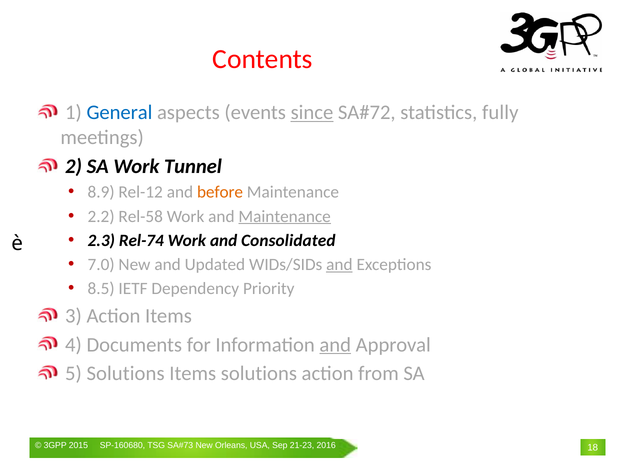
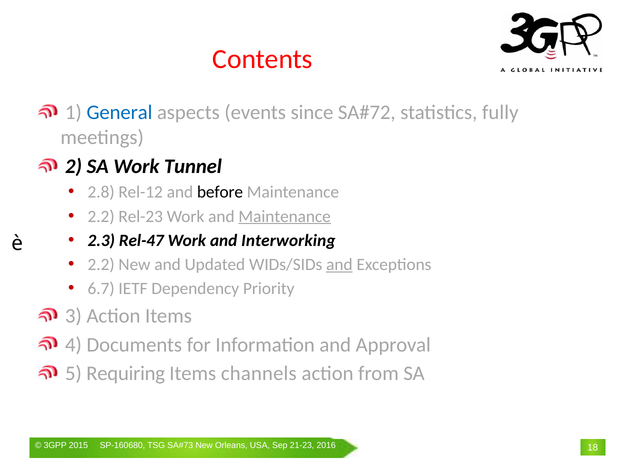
since underline: present -> none
8.9: 8.9 -> 2.8
before colour: orange -> black
Rel-58: Rel-58 -> Rel-23
Rel-74: Rel-74 -> Rel-47
Consolidated: Consolidated -> Interworking
7.0 at (101, 265): 7.0 -> 2.2
8.5: 8.5 -> 6.7
and at (335, 345) underline: present -> none
5 Solutions: Solutions -> Requiring
Items solutions: solutions -> channels
